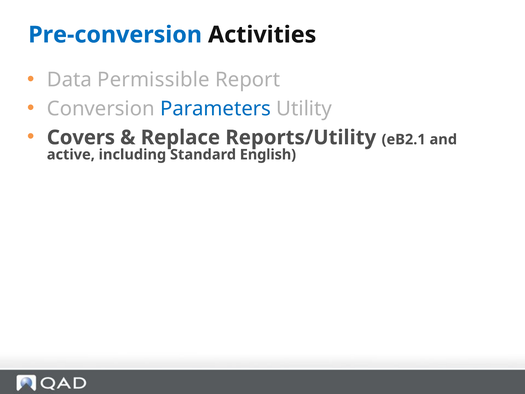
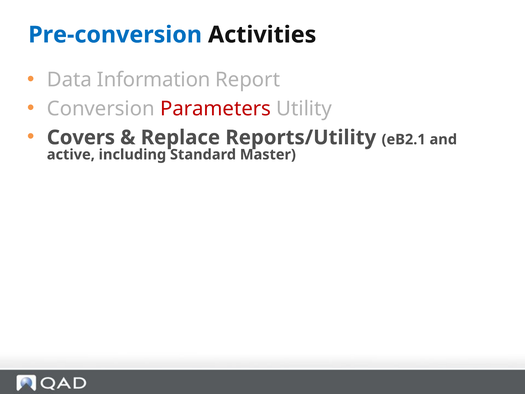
Permissible: Permissible -> Information
Parameters colour: blue -> red
English: English -> Master
